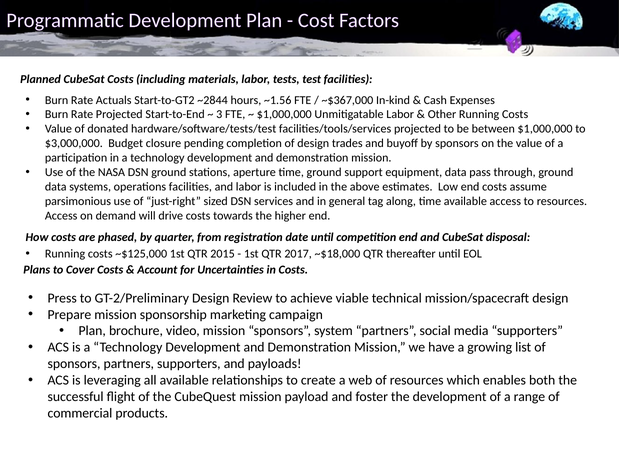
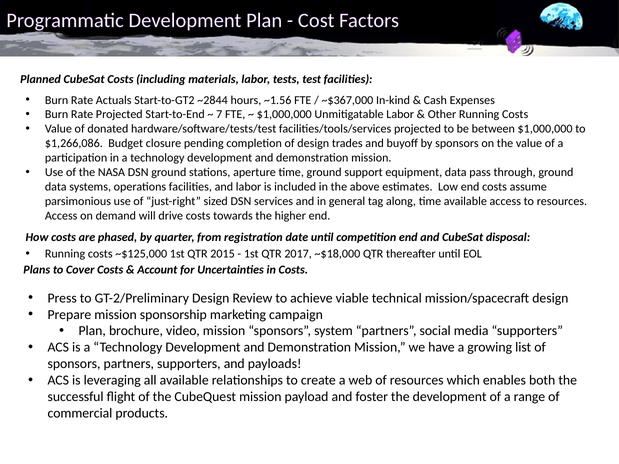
3: 3 -> 7
$3,000,000: $3,000,000 -> $1,266,086
